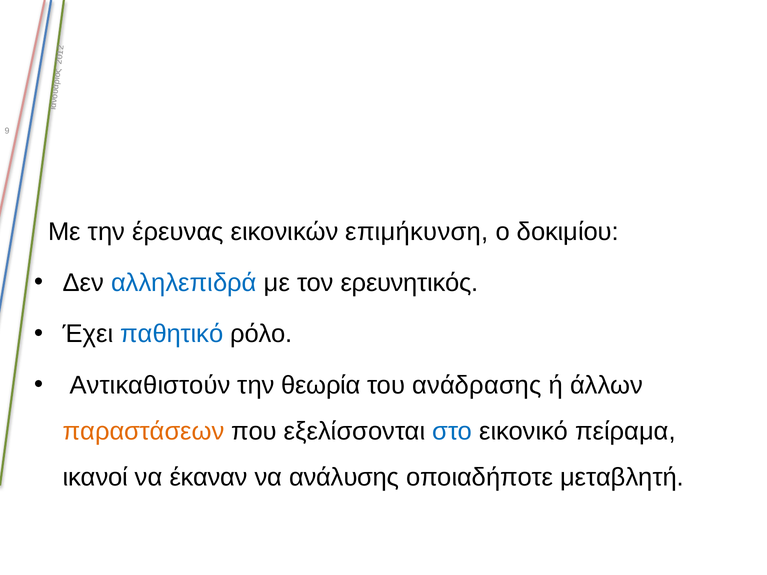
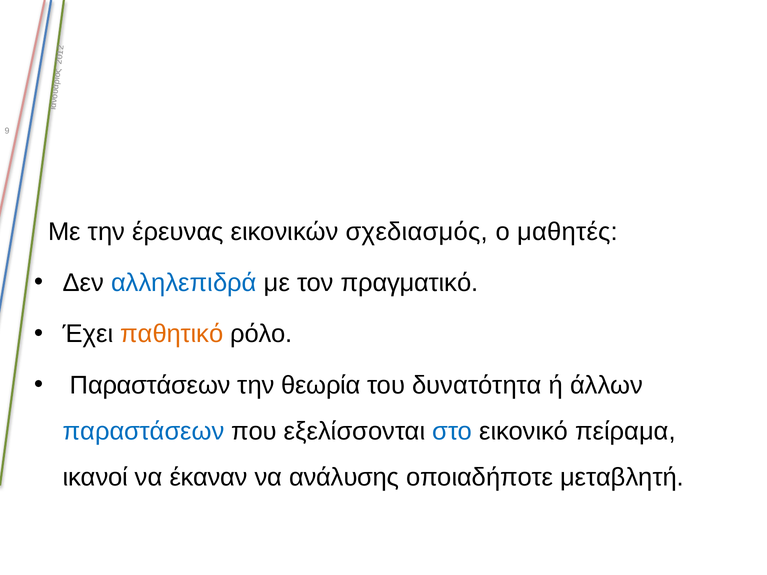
επιμήκυνση: επιμήκυνση -> σχεδιασμός
δοκιμίου: δοκιμίου -> μαθητές
ερευνητικός: ερευνητικός -> πραγματικό
παθητικό colour: blue -> orange
Αντικαθιστούν at (150, 385): Αντικαθιστούν -> Παραστάσεων
ανάδρασης: ανάδρασης -> δυνατότητα
παραστάσεων at (144, 431) colour: orange -> blue
